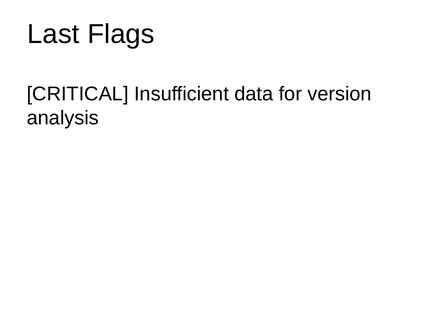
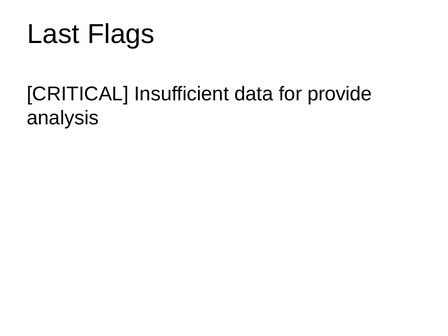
version: version -> provide
